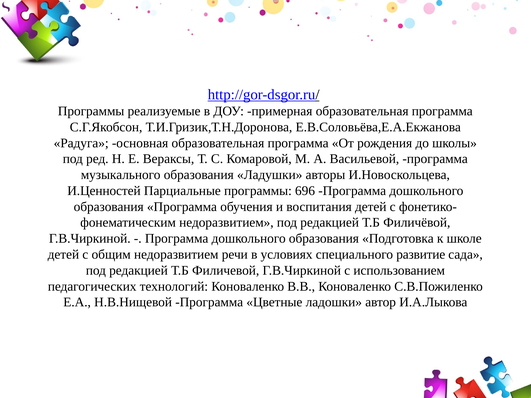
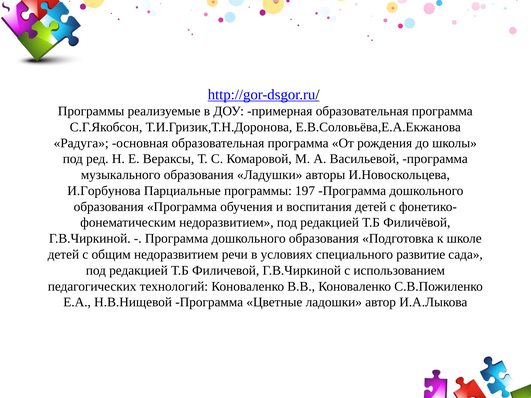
И.Ценностей: И.Ценностей -> И.Горбунова
696: 696 -> 197
